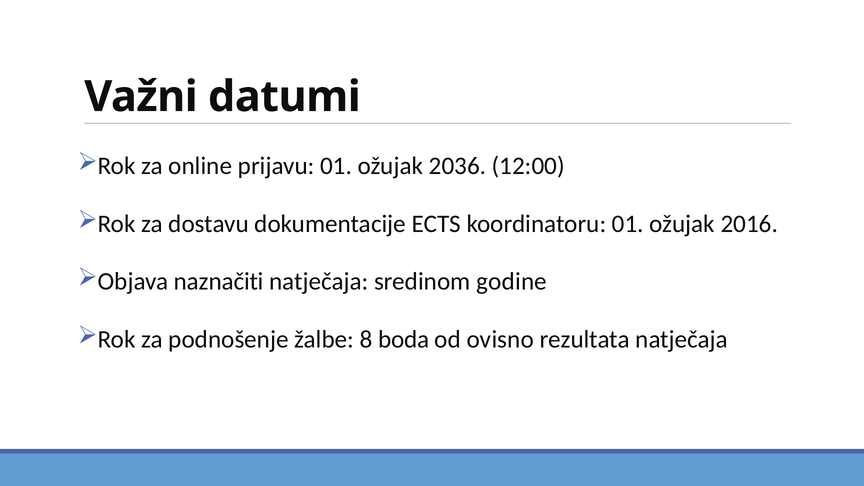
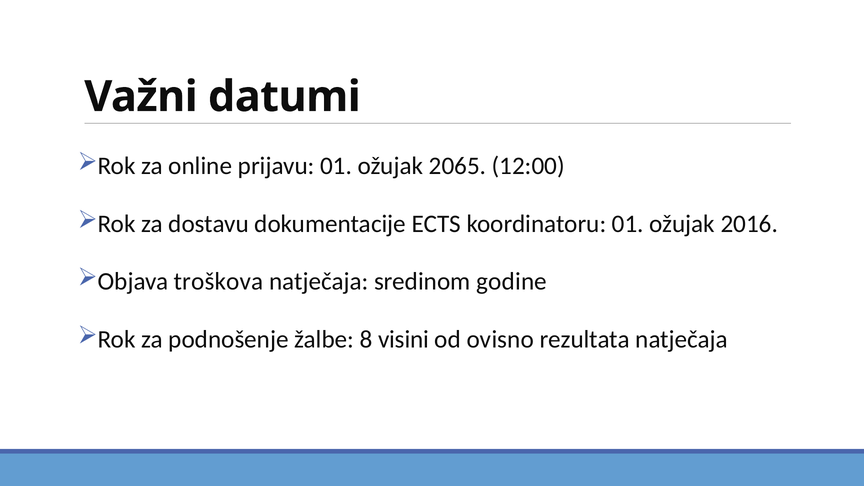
2036: 2036 -> 2065
naznačiti: naznačiti -> troškova
boda: boda -> visini
